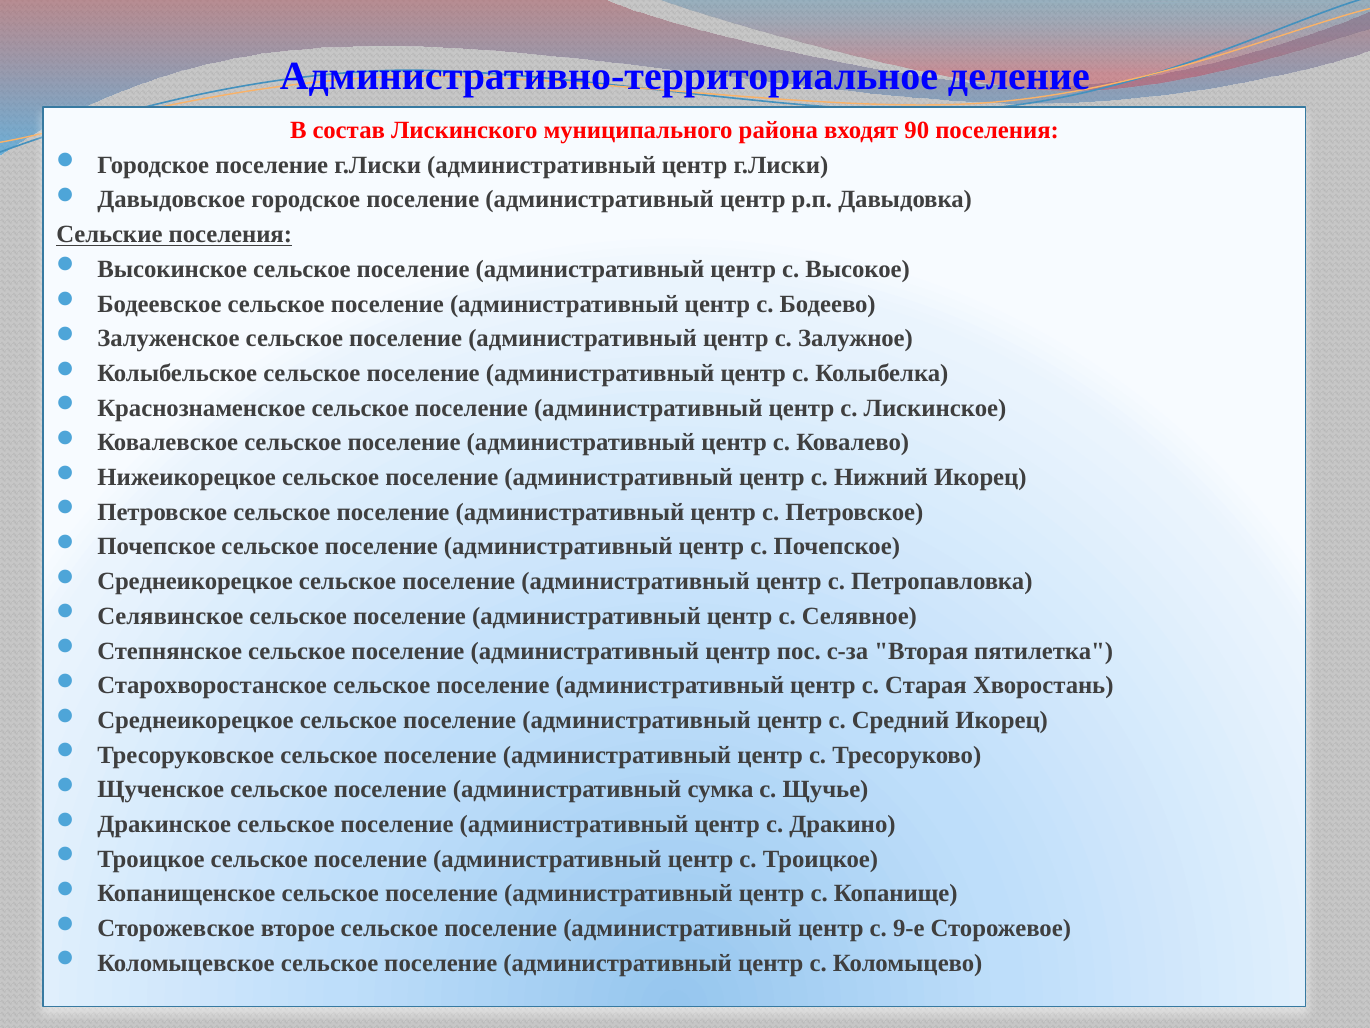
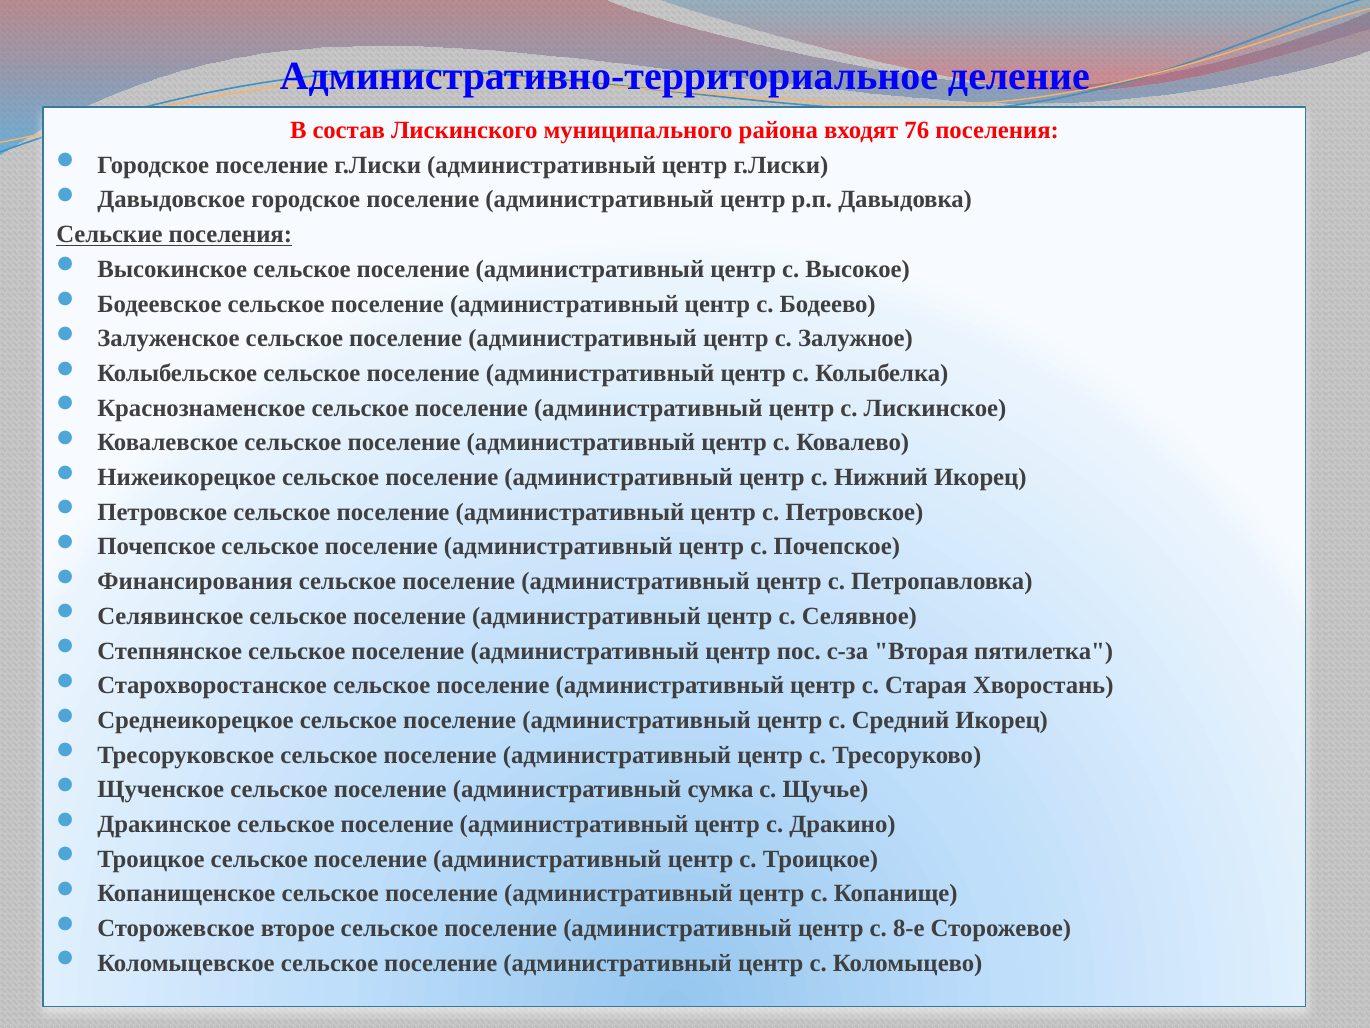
90: 90 -> 76
Среднеикорецкое at (195, 581): Среднеикорецкое -> Финансирования
9-е: 9-е -> 8-е
